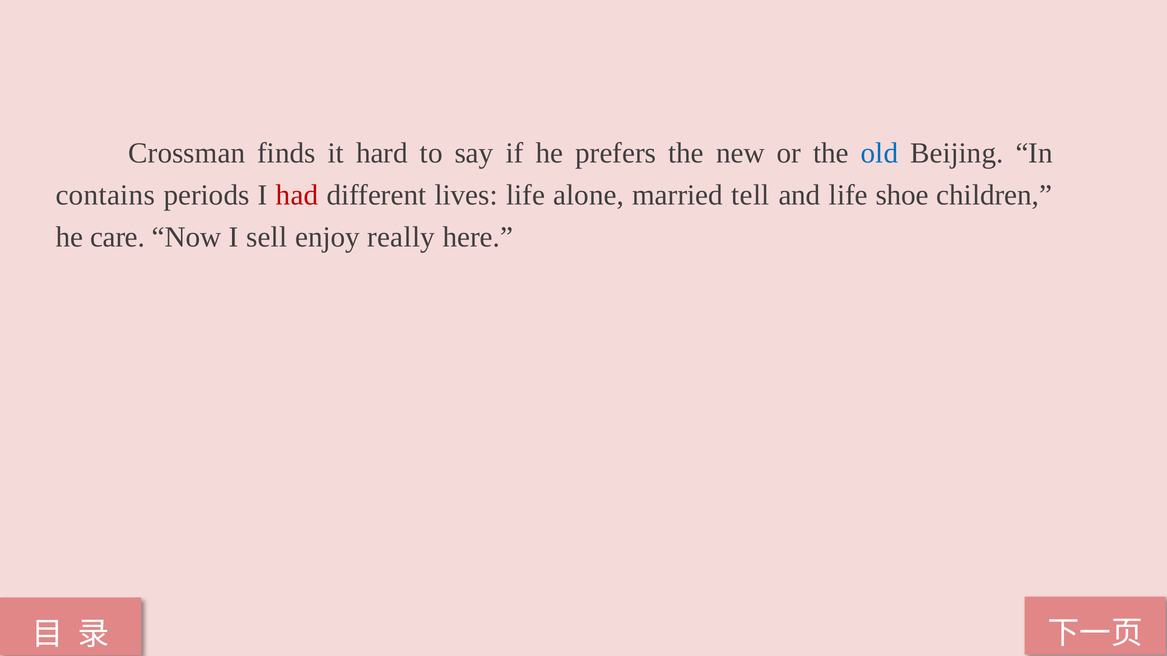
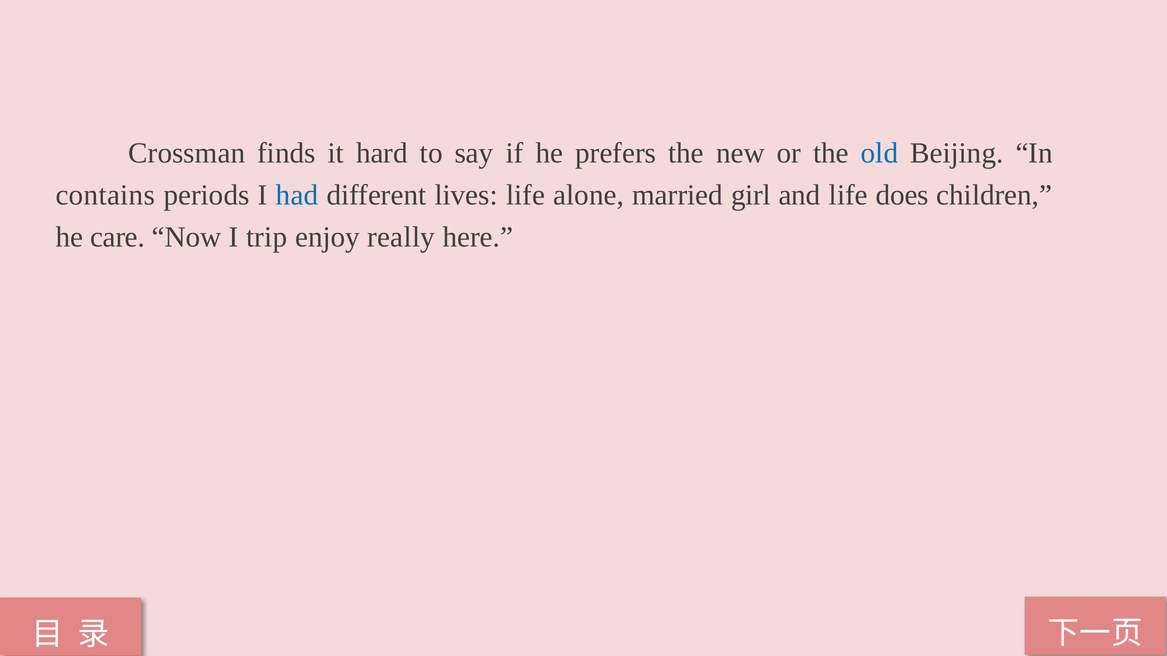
had colour: red -> blue
tell: tell -> girl
shoe: shoe -> does
sell: sell -> trip
